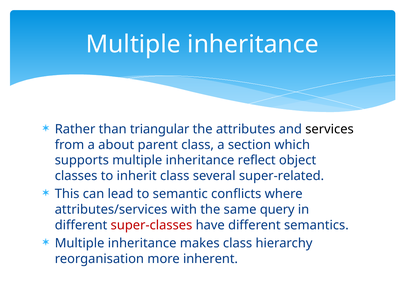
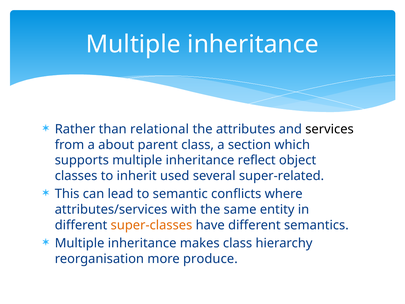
triangular: triangular -> relational
inherit class: class -> used
query: query -> entity
super-classes colour: red -> orange
inherent: inherent -> produce
